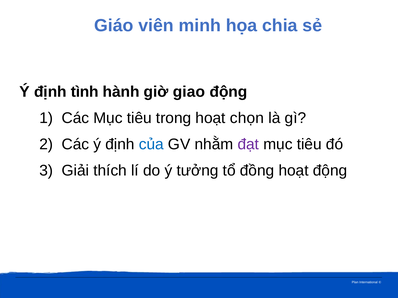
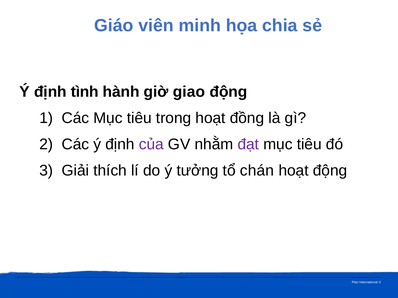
chọn: chọn -> đồng
của colour: blue -> purple
đồng: đồng -> chán
